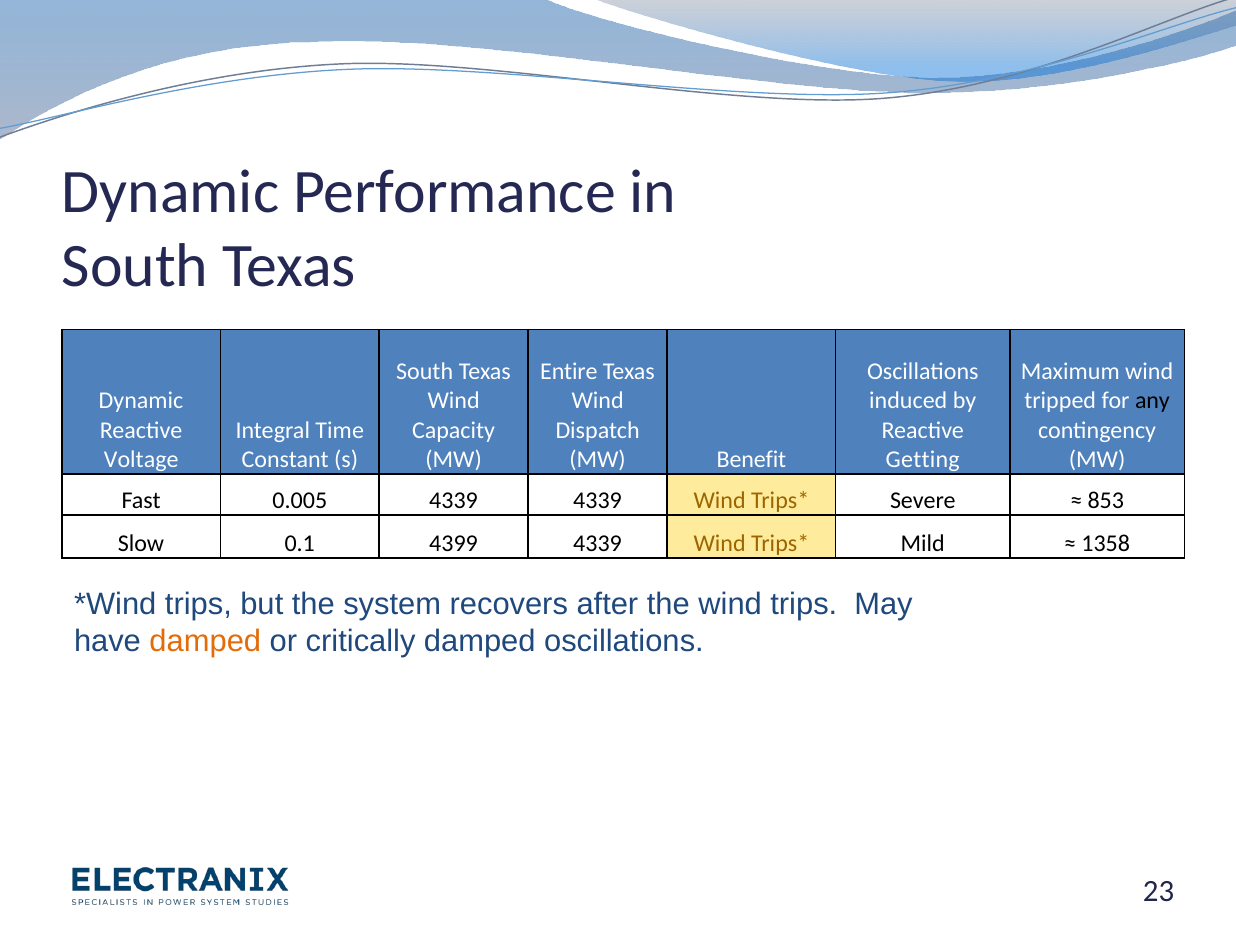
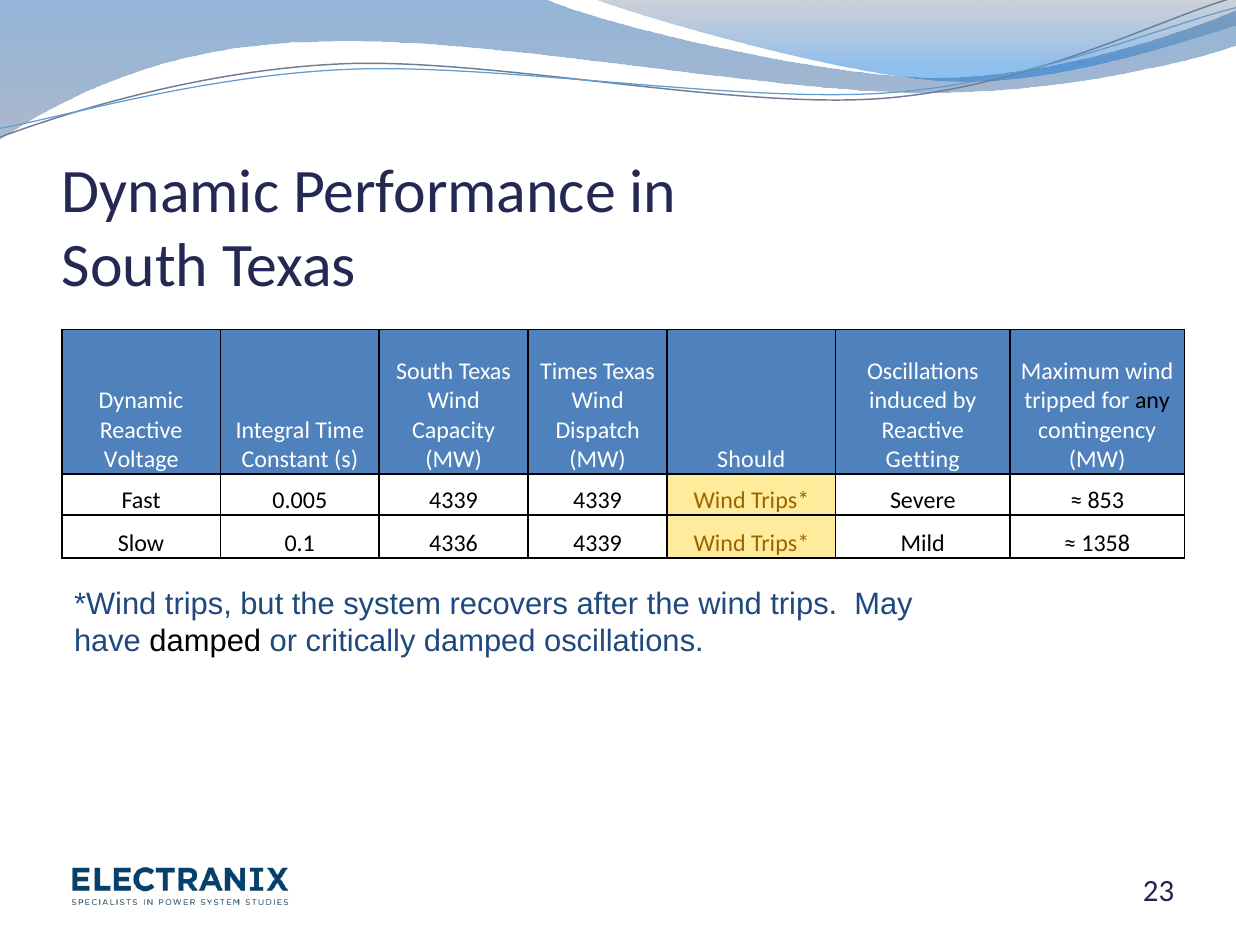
Entire: Entire -> Times
Benefit: Benefit -> Should
4399: 4399 -> 4336
damped at (205, 641) colour: orange -> black
